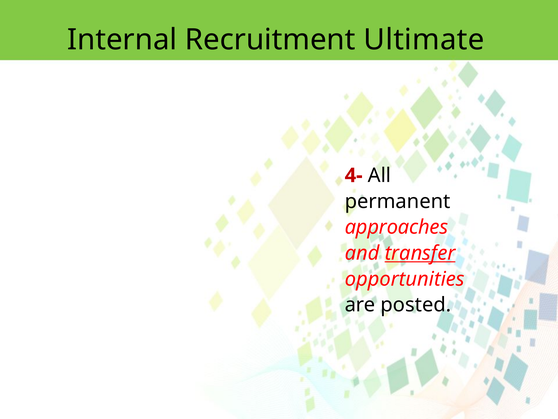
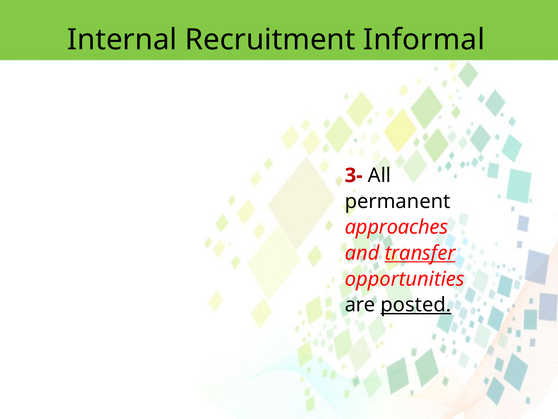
Ultimate: Ultimate -> Informal
4-: 4- -> 3-
posted underline: none -> present
